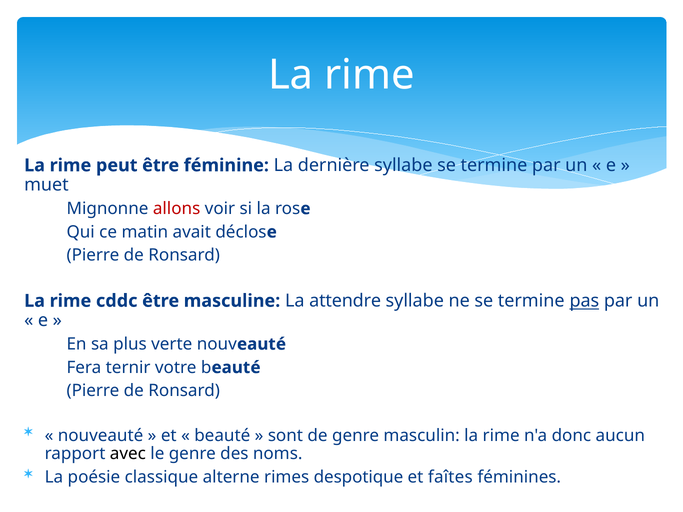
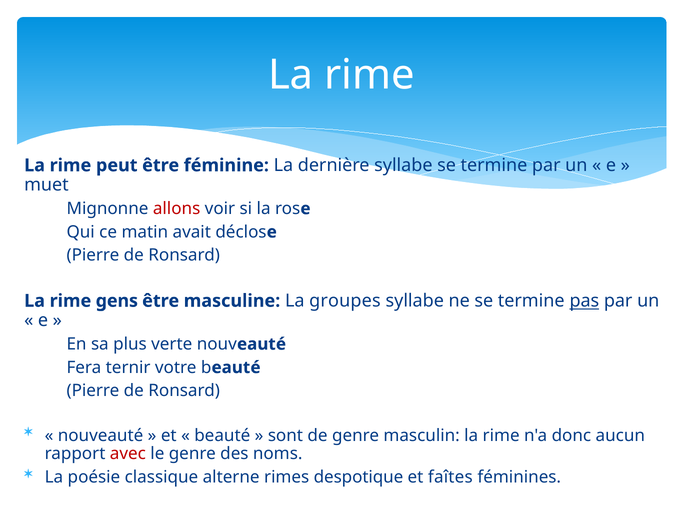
cddc: cddc -> gens
attendre: attendre -> groupes
avec colour: black -> red
